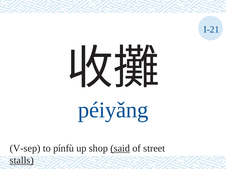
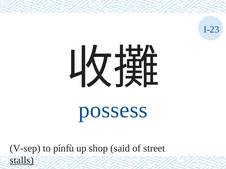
I-21: I-21 -> I-23
péiyǎng: péiyǎng -> possess
said underline: present -> none
